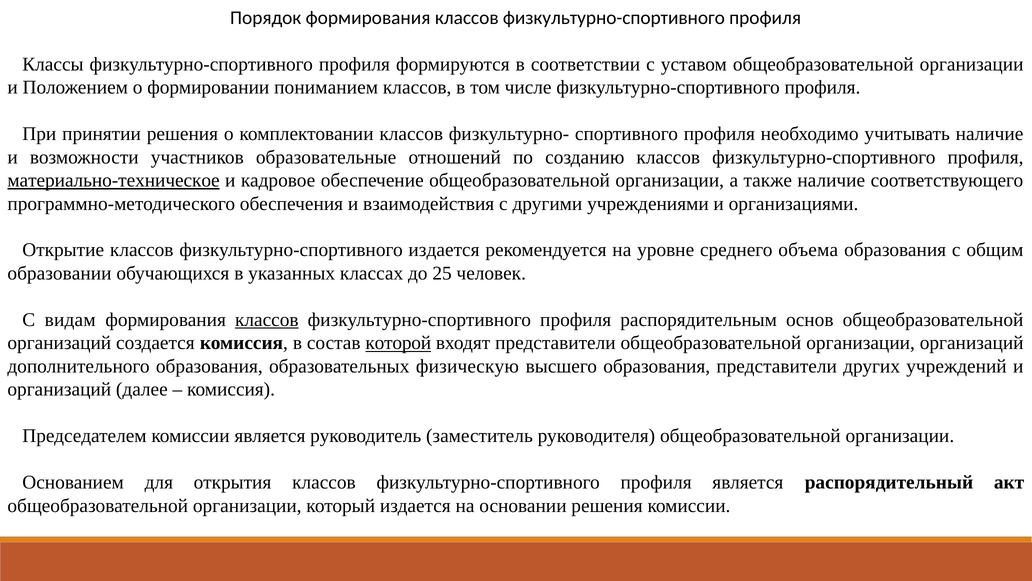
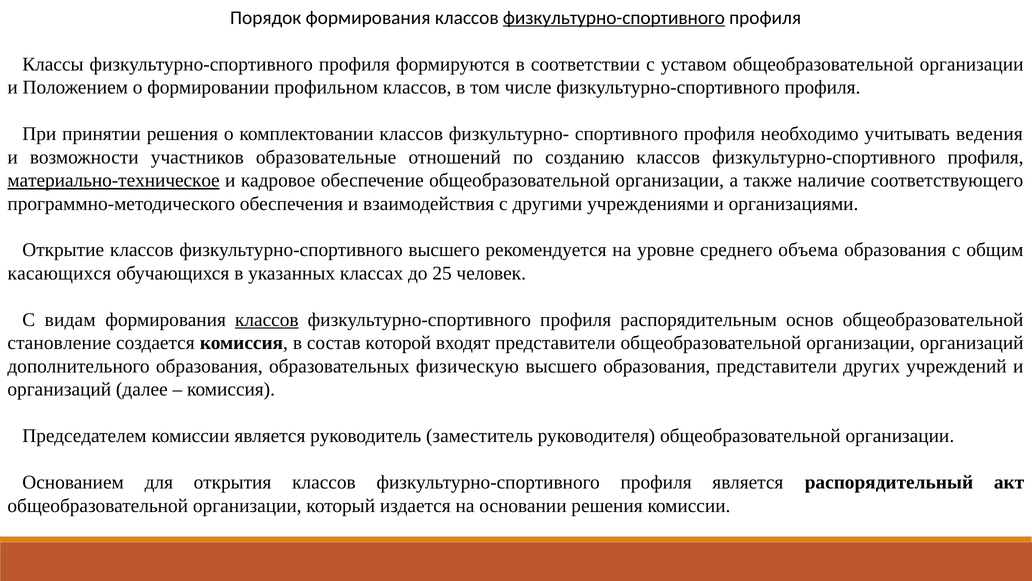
физкультурно-спортивного at (614, 18) underline: none -> present
пониманием: пониманием -> профильном
учитывать наличие: наличие -> ведения
физкультурно-спортивного издается: издается -> высшего
образовании: образовании -> касающихся
организаций at (59, 343): организаций -> становление
которой underline: present -> none
